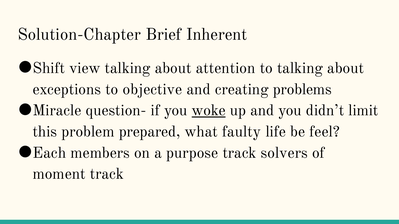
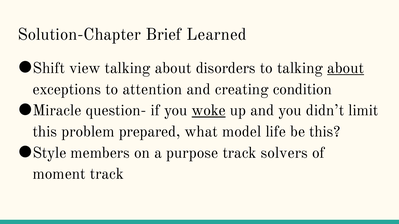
Inherent: Inherent -> Learned
attention: attention -> disorders
about at (346, 68) underline: none -> present
objective: objective -> attention
problems: problems -> condition
faulty: faulty -> model
be feel: feel -> this
Each: Each -> Style
